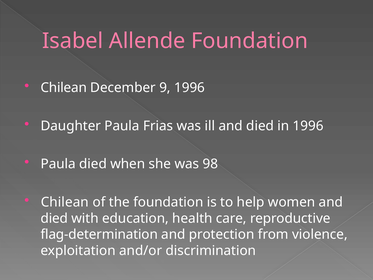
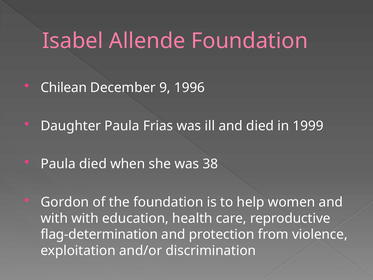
in 1996: 1996 -> 1999
98: 98 -> 38
Chilean at (65, 202): Chilean -> Gordon
died at (54, 218): died -> with
